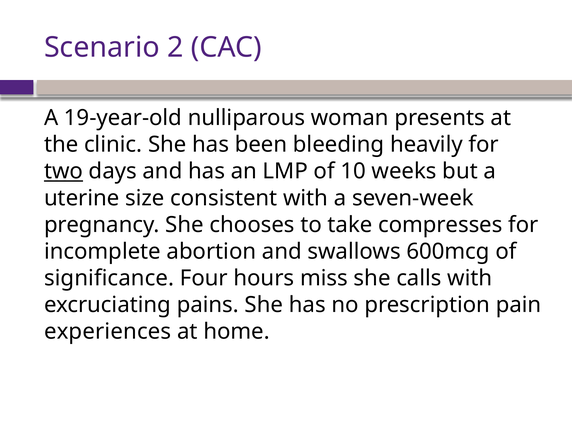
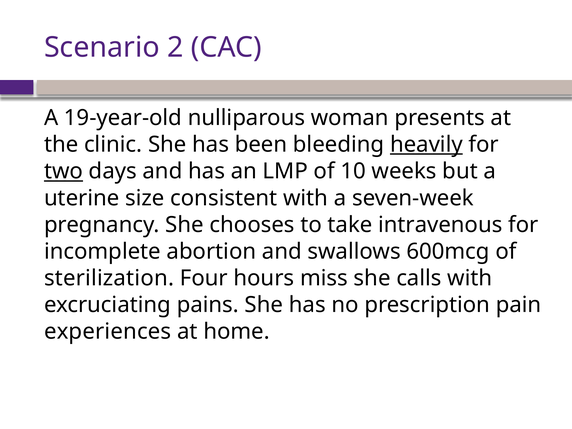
heavily underline: none -> present
compresses: compresses -> intravenous
significance: significance -> sterilization
